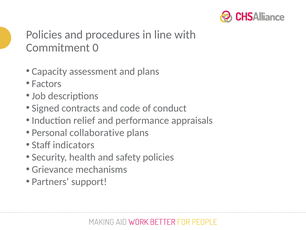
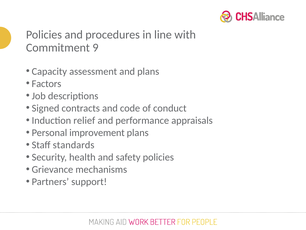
0: 0 -> 9
collaborative: collaborative -> improvement
indicators: indicators -> standards
